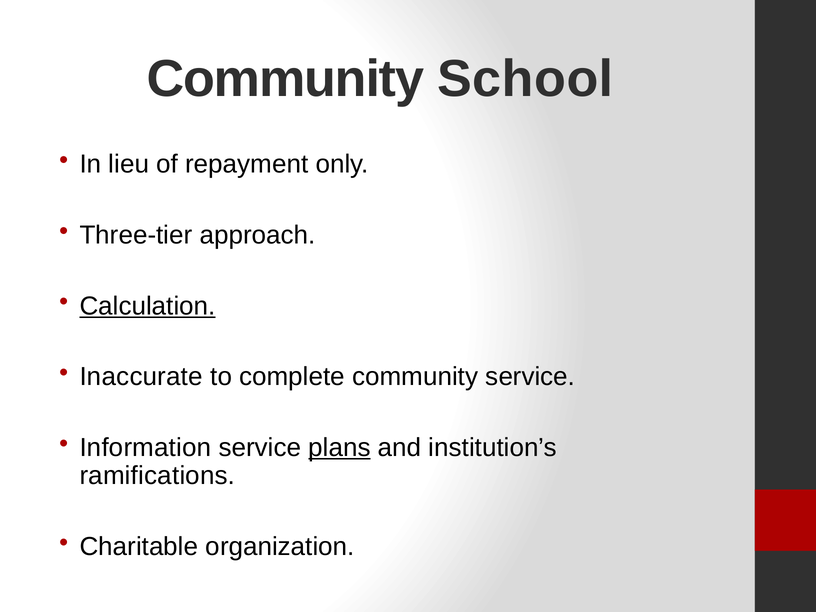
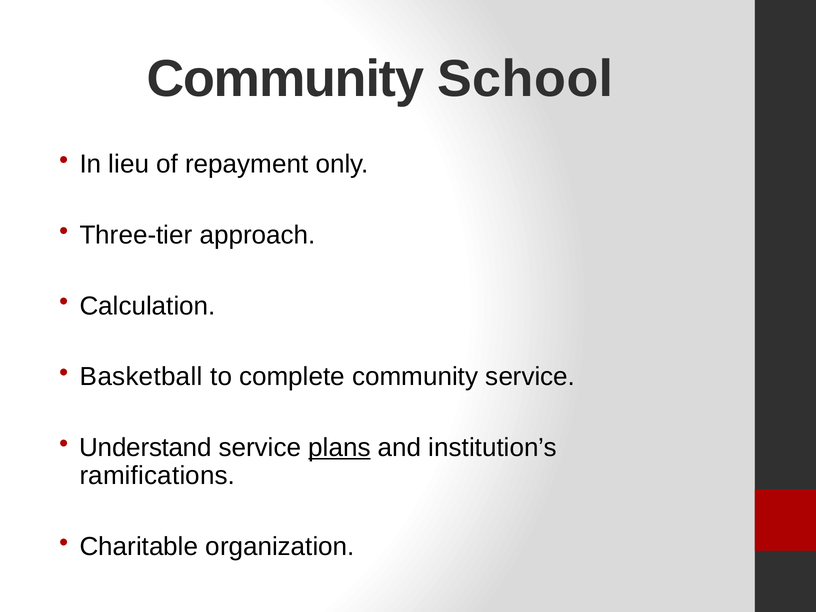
Calculation underline: present -> none
Inaccurate: Inaccurate -> Basketball
Information: Information -> Understand
